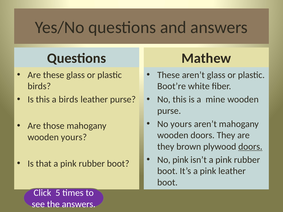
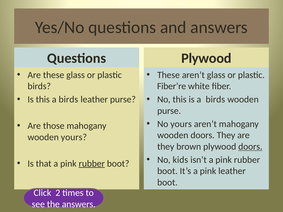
Mathew at (206, 58): Mathew -> Plywood
Boot’re: Boot’re -> Fiber’re
is a mine: mine -> birds
No pink: pink -> kids
rubber at (92, 164) underline: none -> present
5: 5 -> 2
